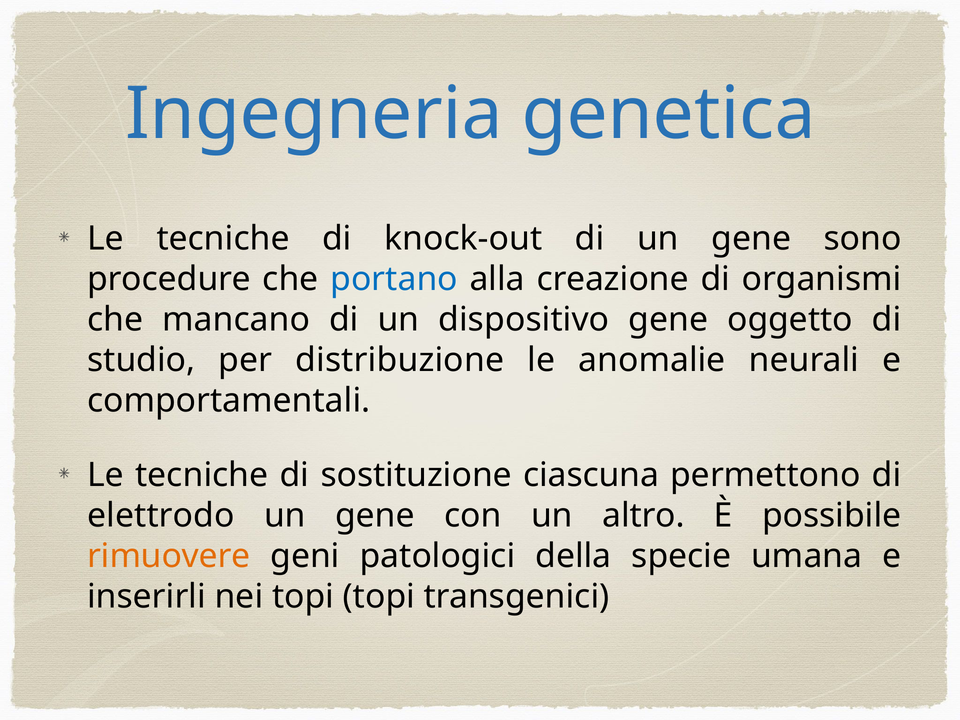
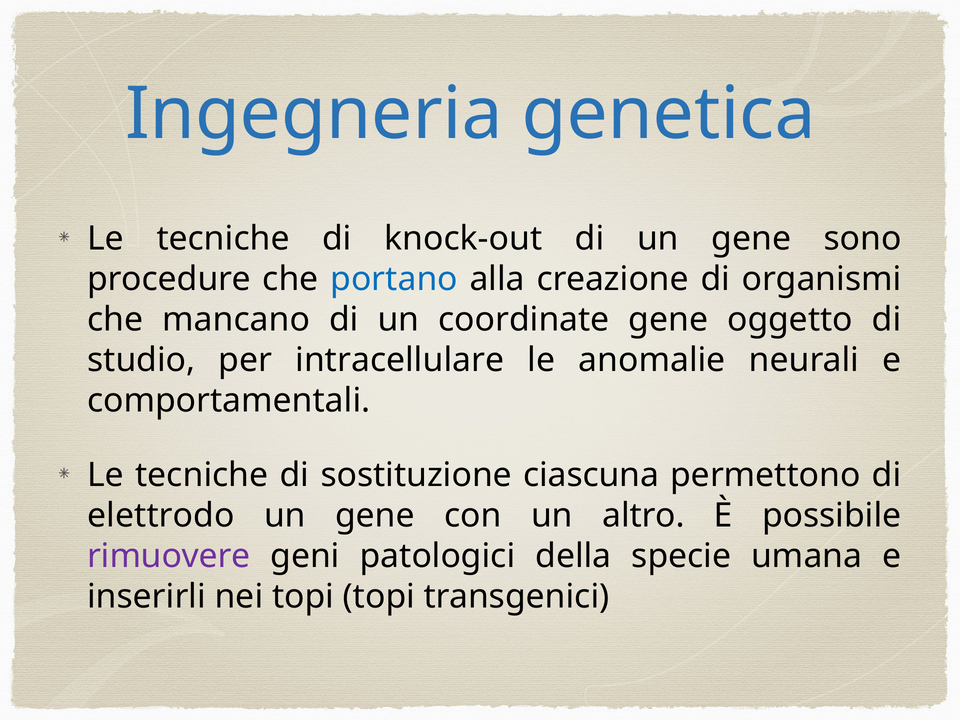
dispositivo: dispositivo -> coordinate
distribuzione: distribuzione -> intracellulare
rimuovere colour: orange -> purple
